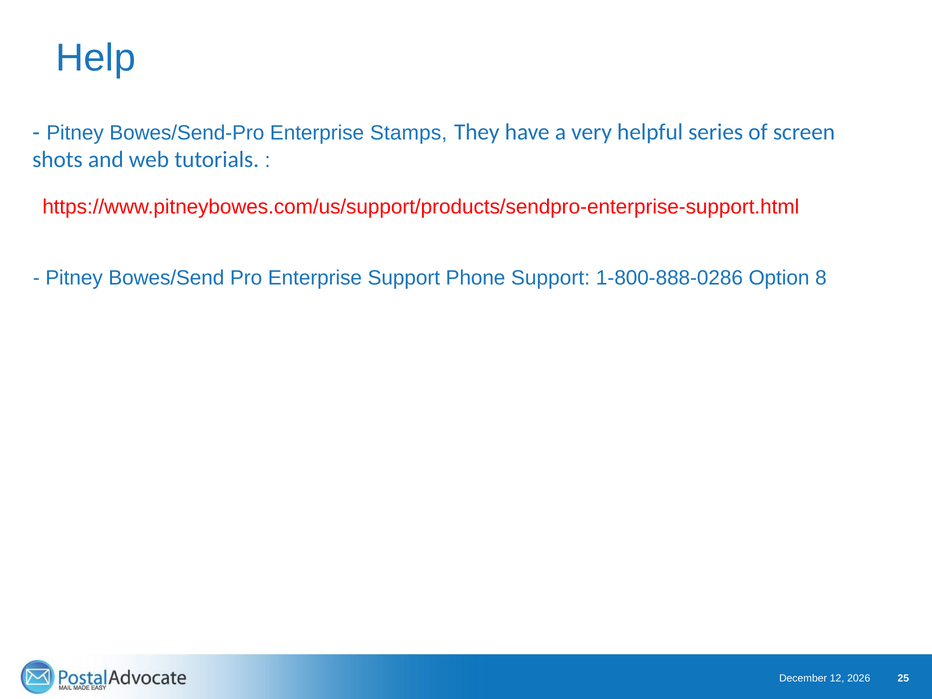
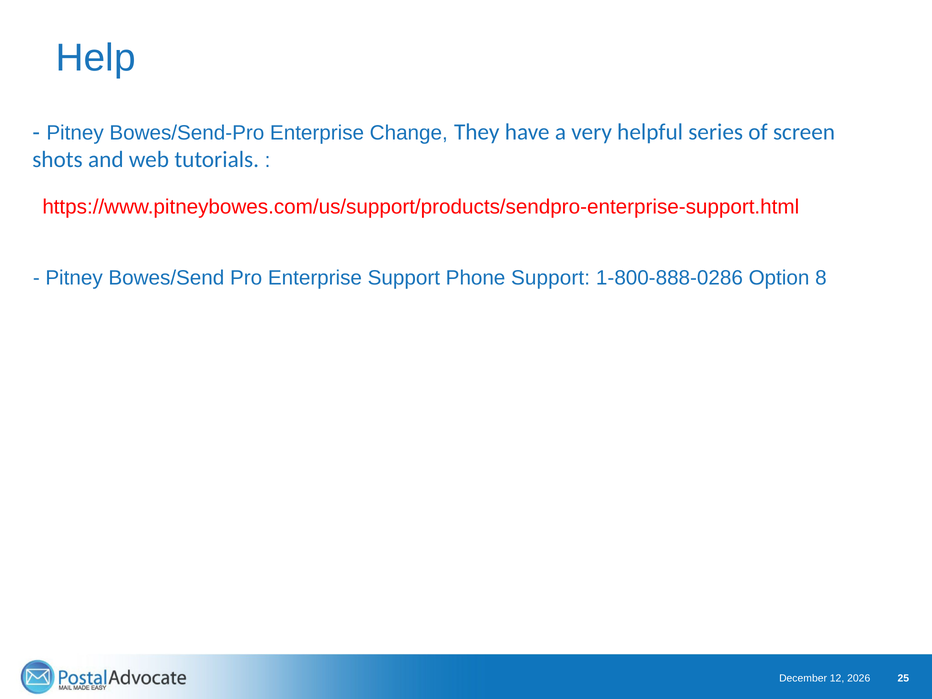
Stamps: Stamps -> Change
